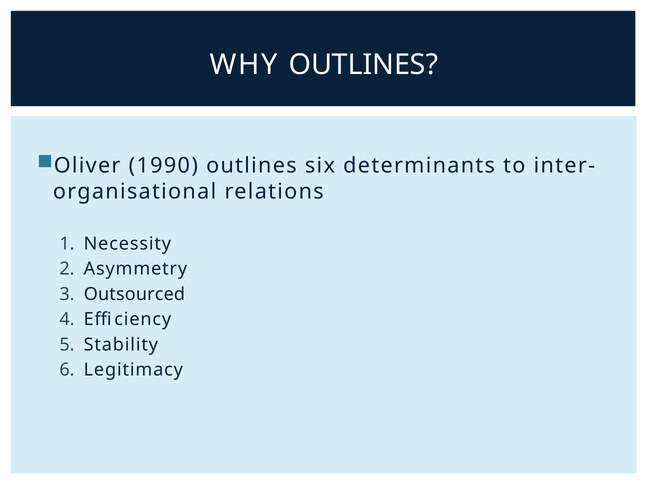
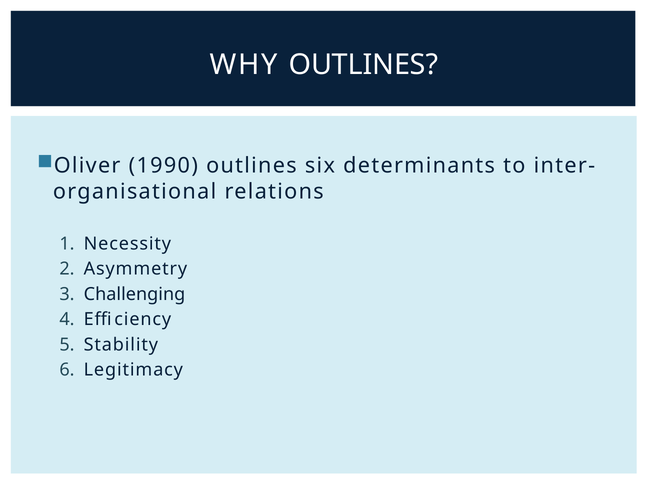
Outsourced: Outsourced -> Challenging
